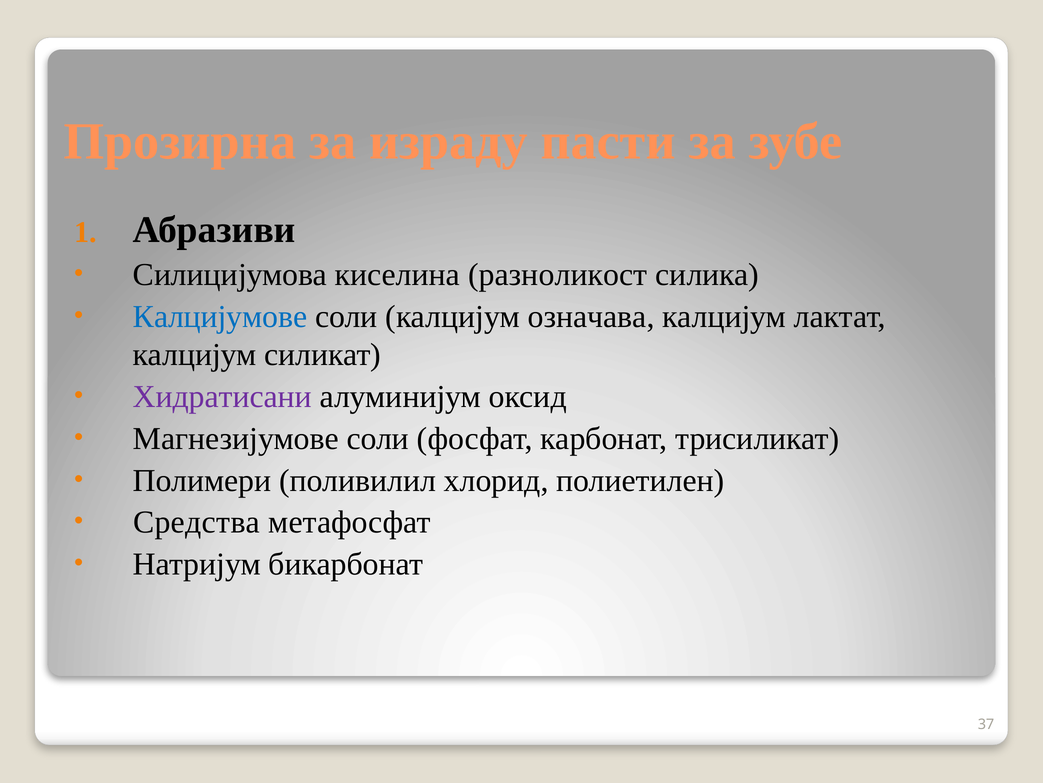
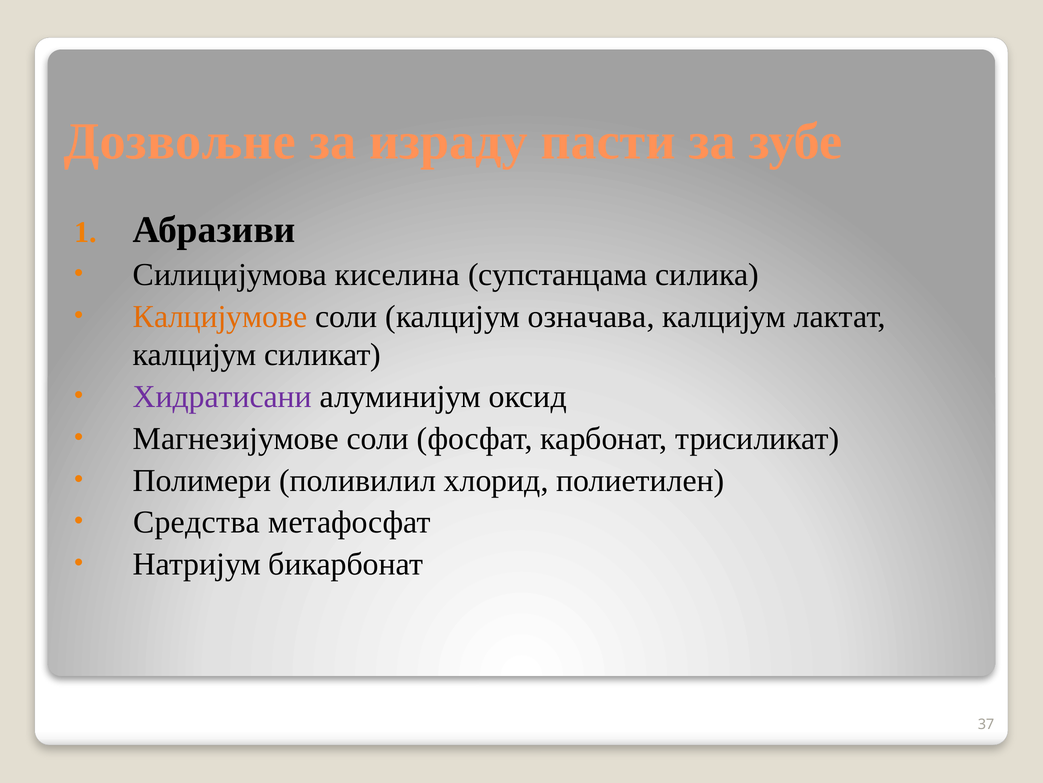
Прозирна: Прозирна -> Дозвољне
разноликост: разноликост -> супстанцама
Калцијумове colour: blue -> orange
